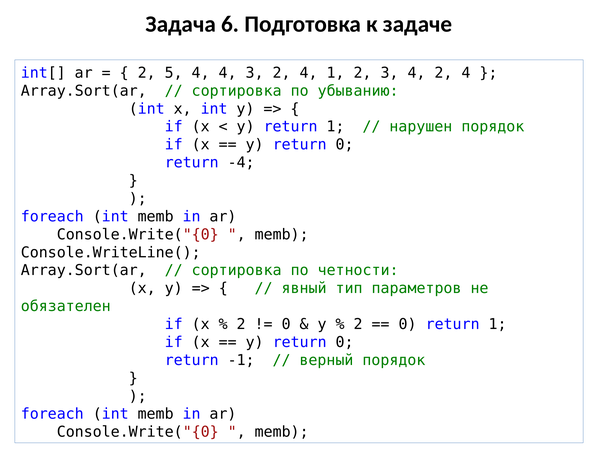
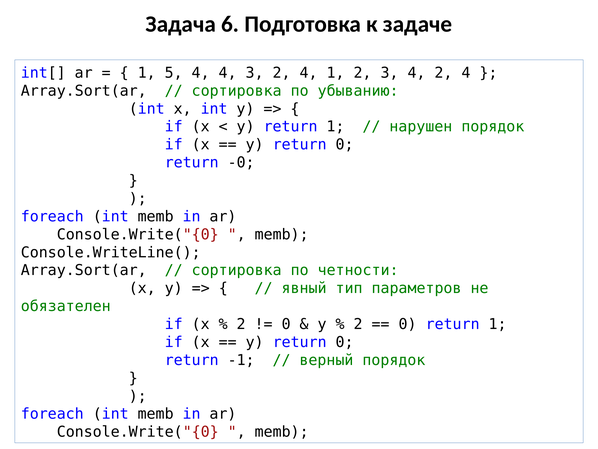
2 at (147, 73): 2 -> 1
-4: -4 -> -0
